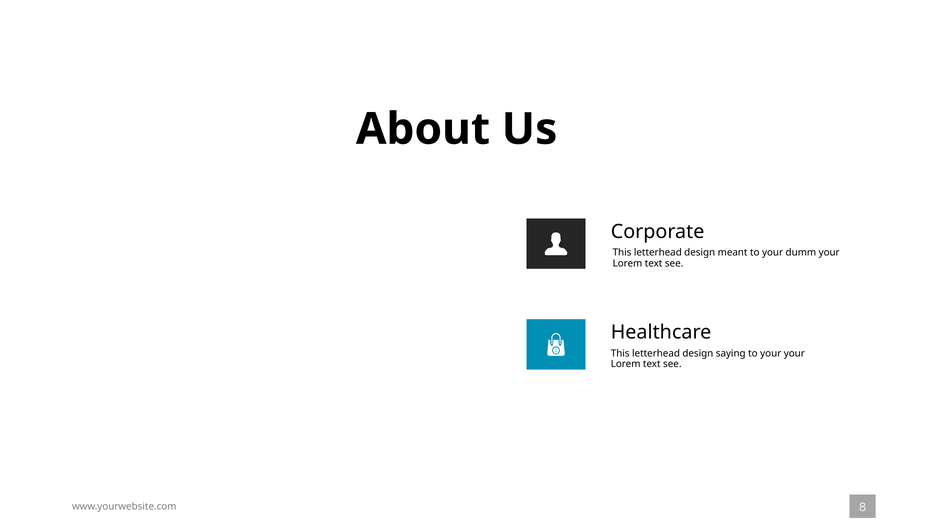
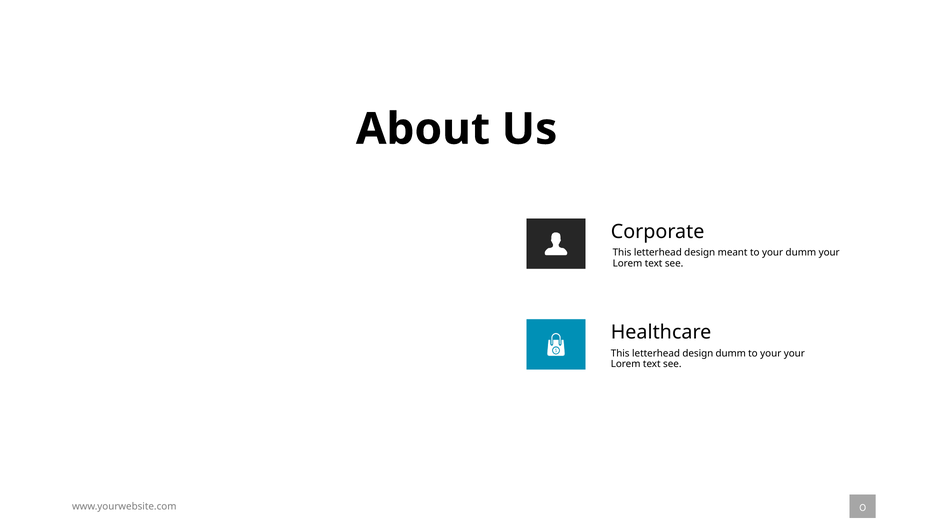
design saying: saying -> dumm
8: 8 -> 0
